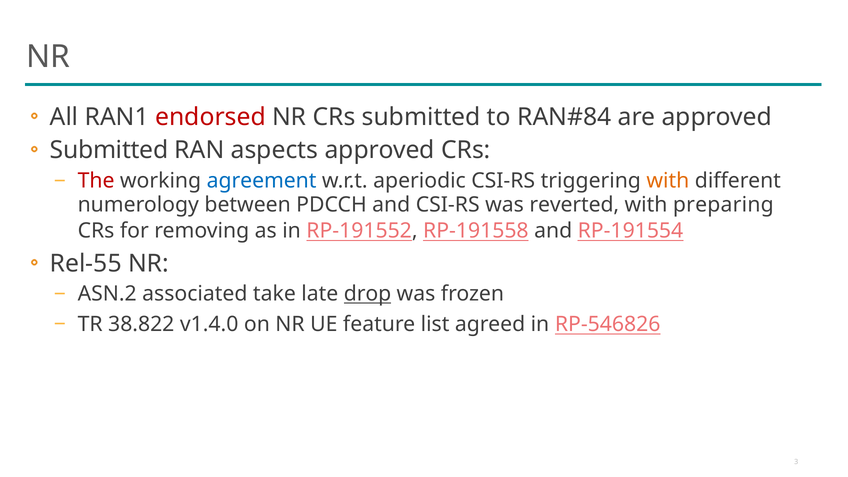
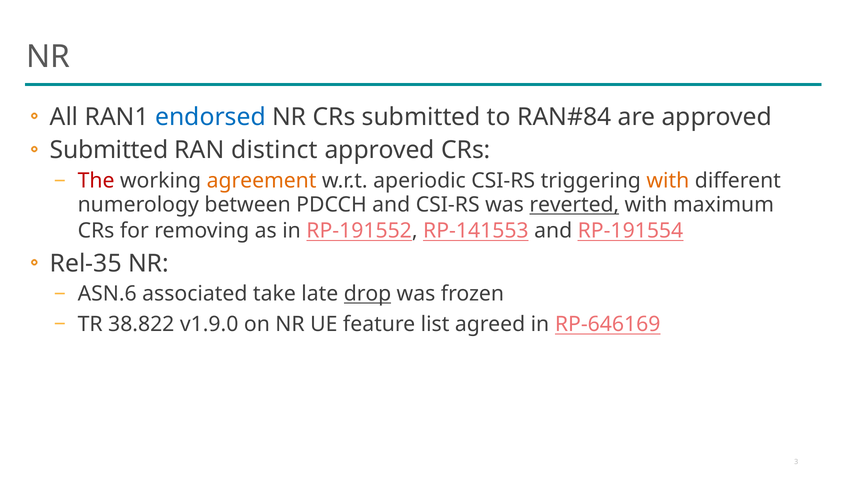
endorsed colour: red -> blue
aspects: aspects -> distinct
agreement colour: blue -> orange
reverted underline: none -> present
preparing: preparing -> maximum
RP-191558: RP-191558 -> RP-141553
Rel-55: Rel-55 -> Rel-35
ASN.2: ASN.2 -> ASN.6
v1.4.0: v1.4.0 -> v1.9.0
RP-546826: RP-546826 -> RP-646169
